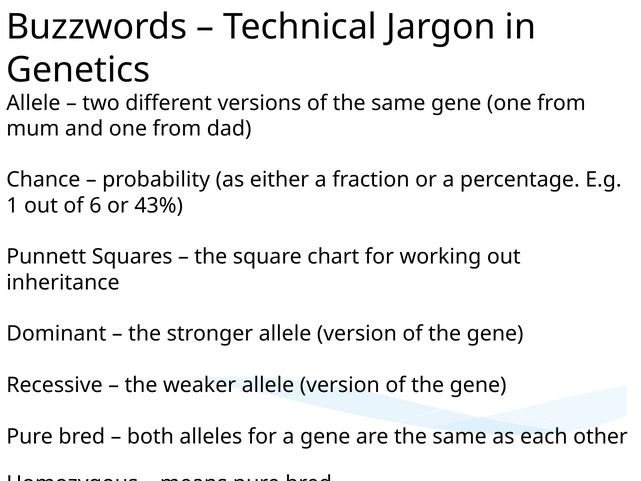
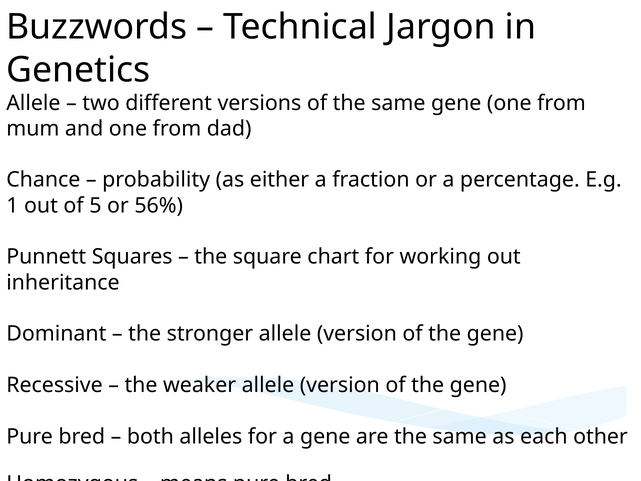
6: 6 -> 5
43%: 43% -> 56%
